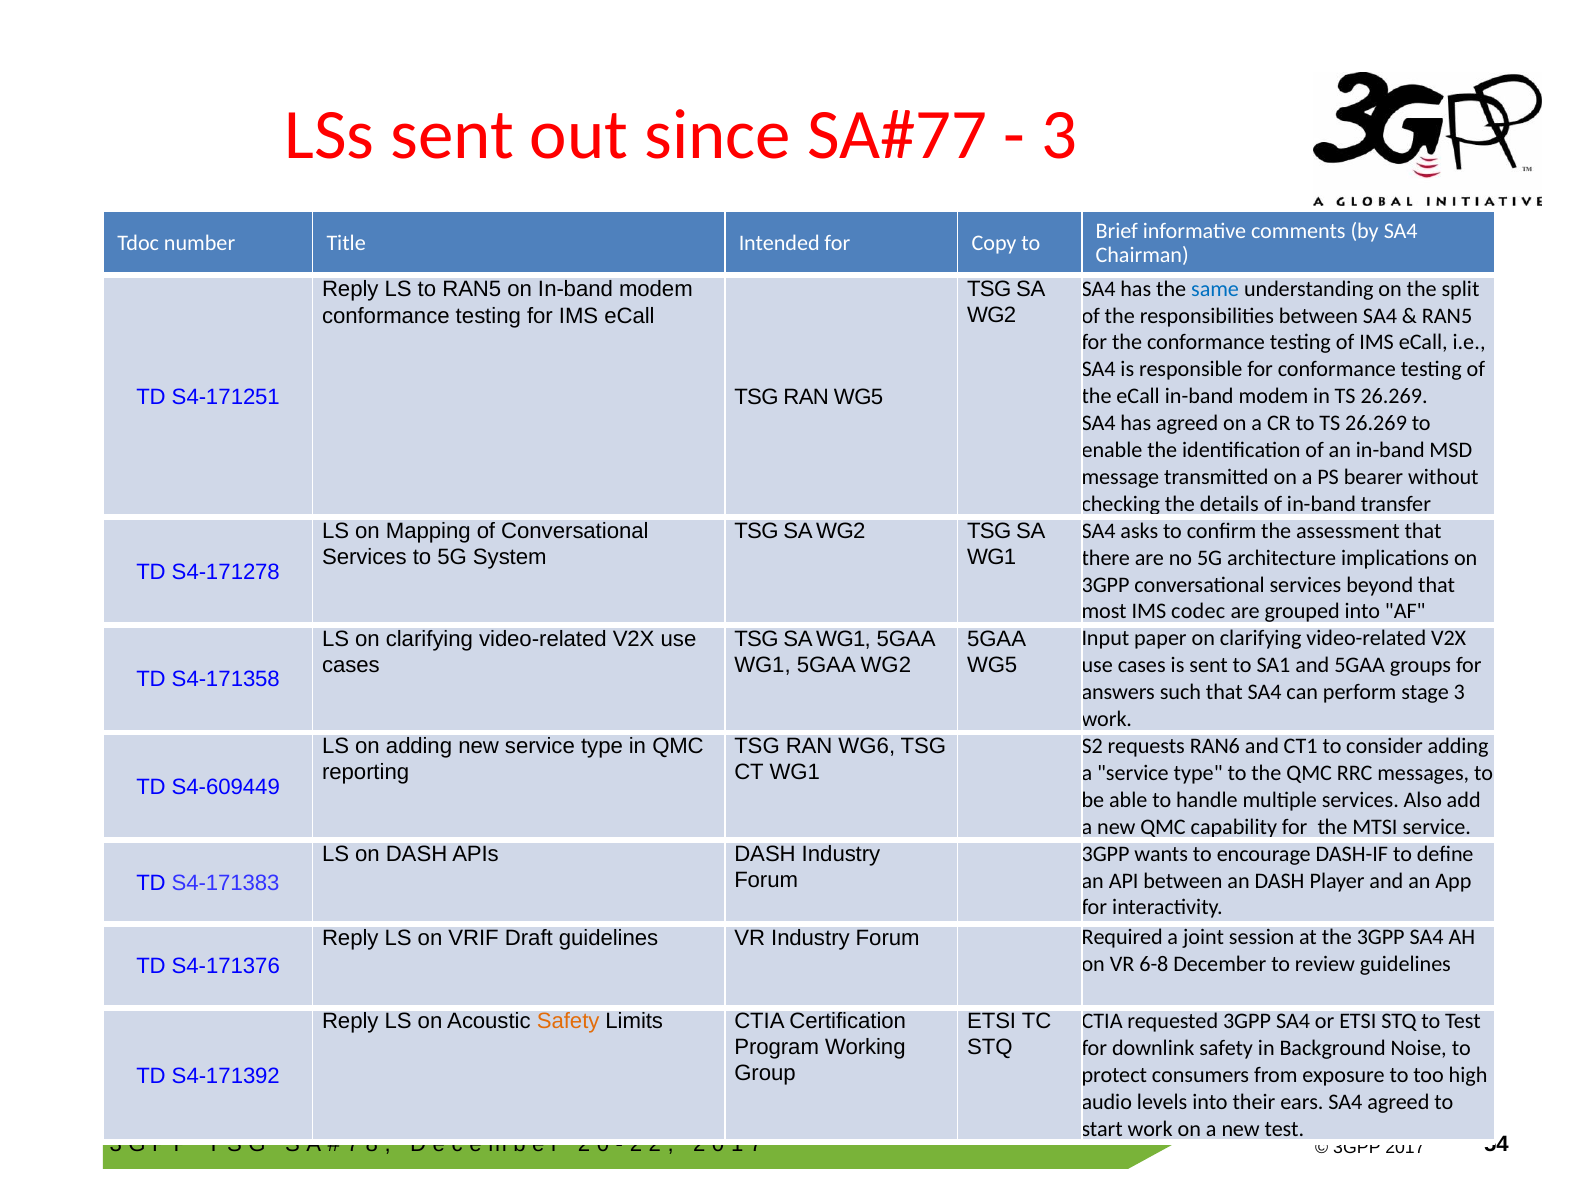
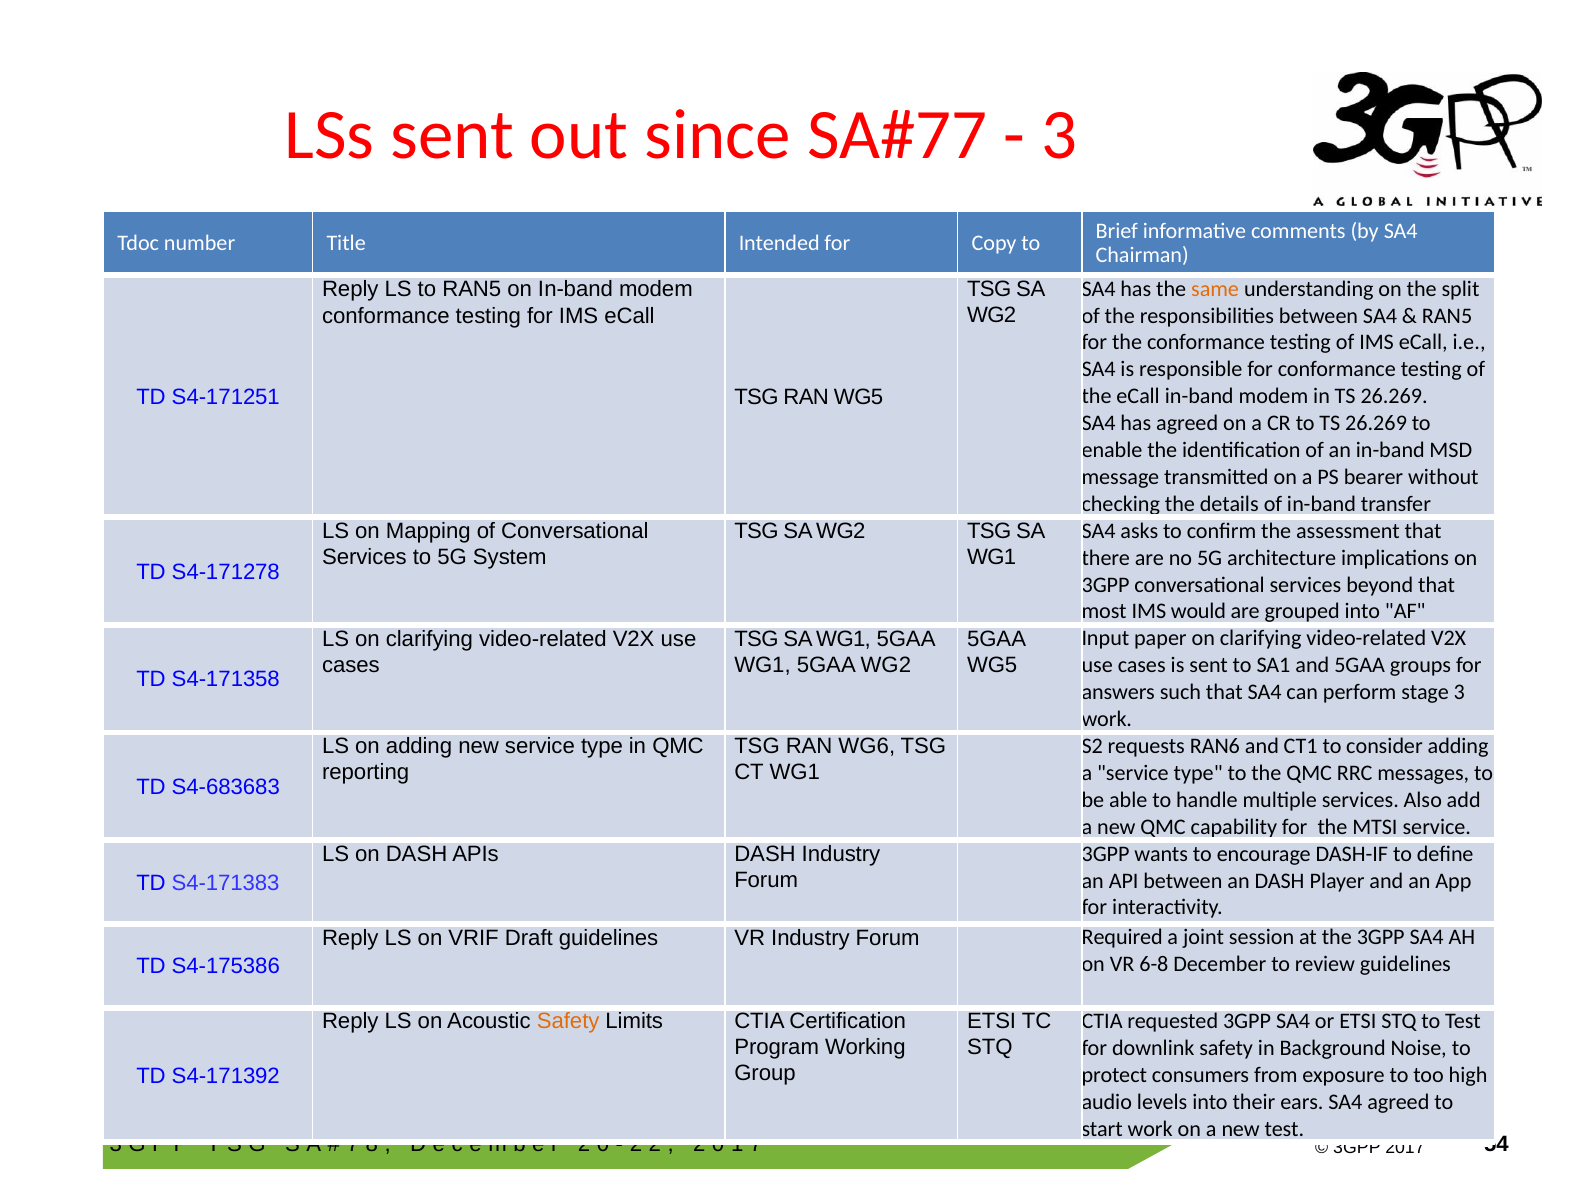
same colour: blue -> orange
codec: codec -> would
S4-609449: S4-609449 -> S4-683683
S4-171376: S4-171376 -> S4-175386
